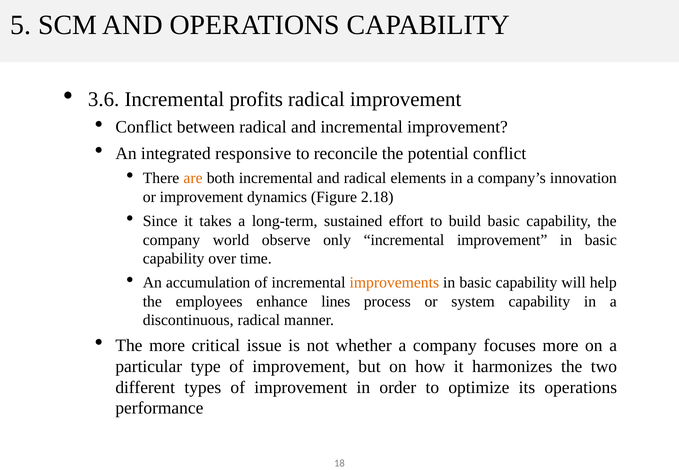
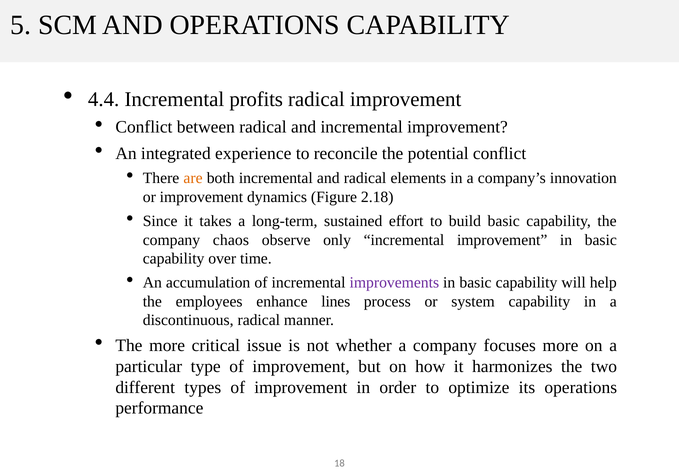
3.6: 3.6 -> 4.4
responsive: responsive -> experience
world: world -> chaos
improvements colour: orange -> purple
